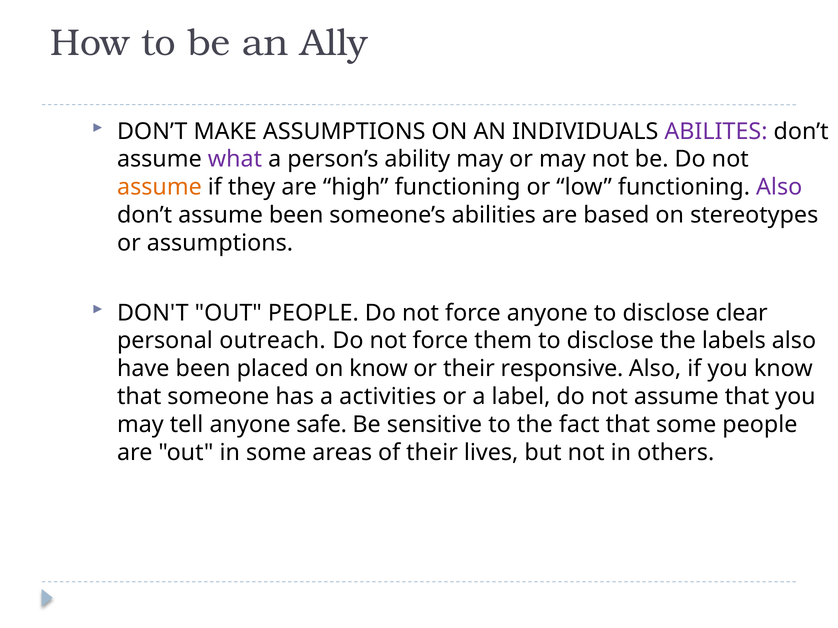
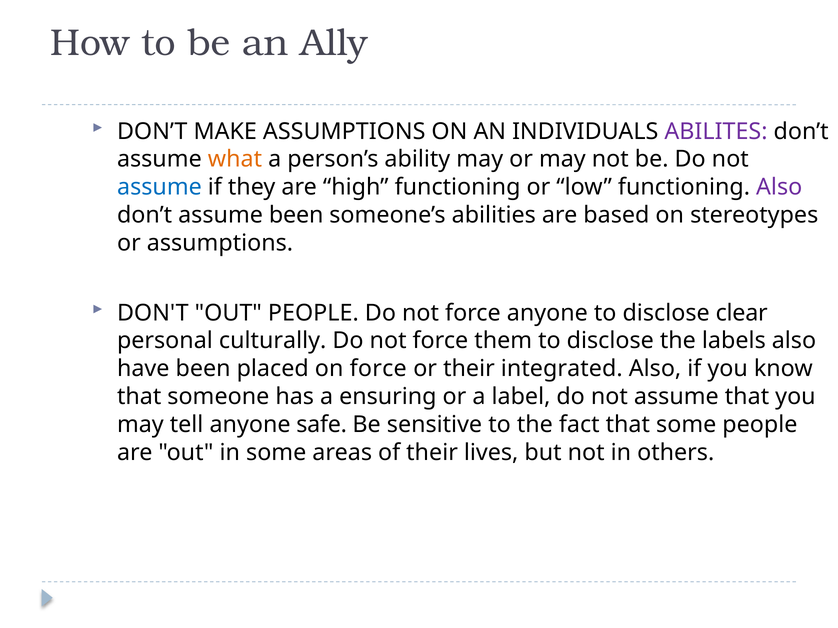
what colour: purple -> orange
assume at (159, 187) colour: orange -> blue
outreach: outreach -> culturally
on know: know -> force
responsive: responsive -> integrated
activities: activities -> ensuring
